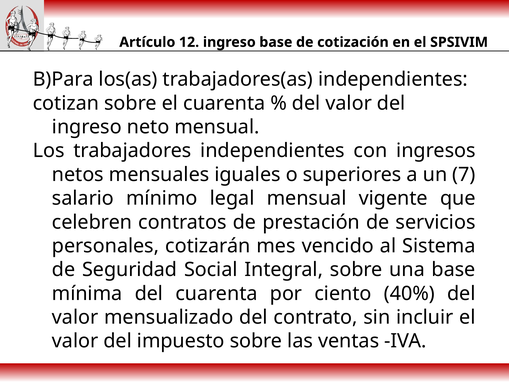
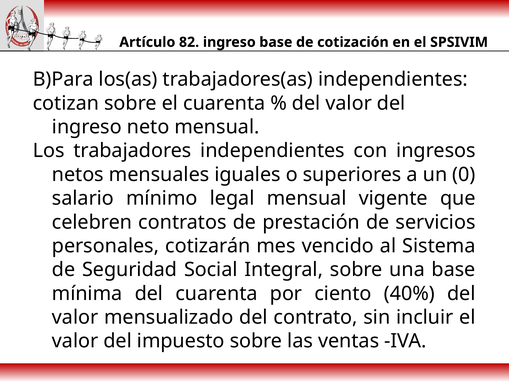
12: 12 -> 82
7: 7 -> 0
